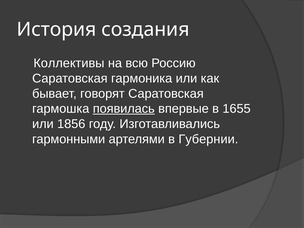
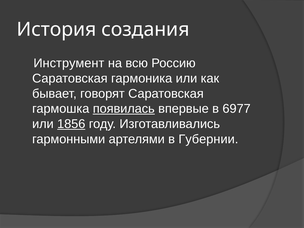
Коллективы: Коллективы -> Инструмент
1655: 1655 -> 6977
1856 underline: none -> present
